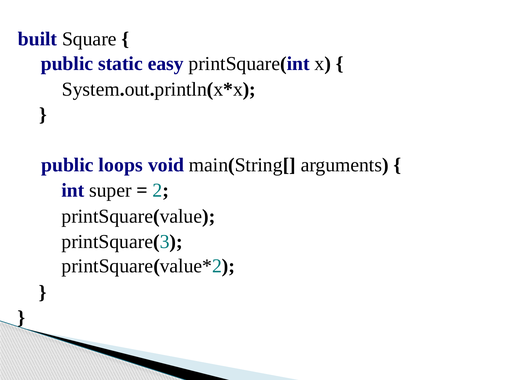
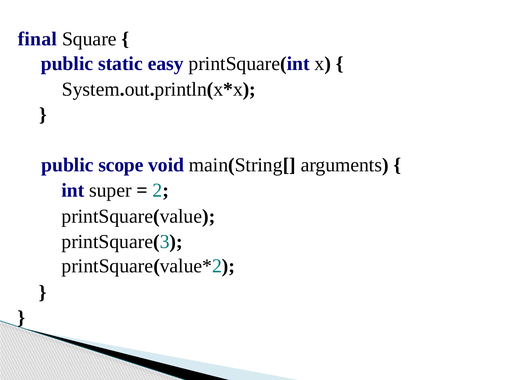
built: built -> final
loops: loops -> scope
